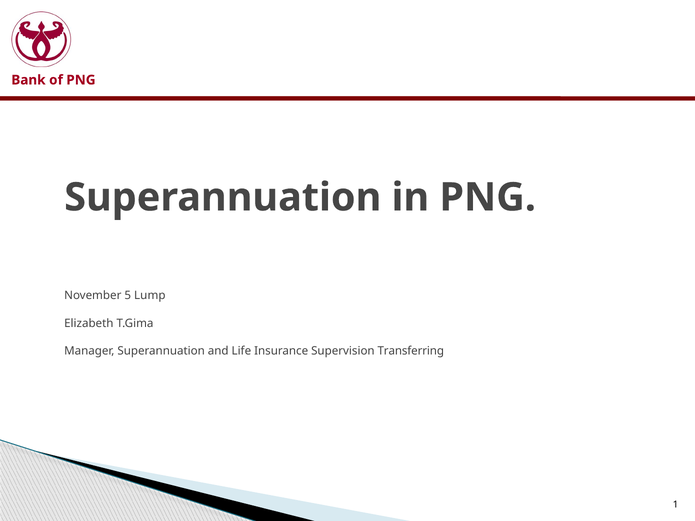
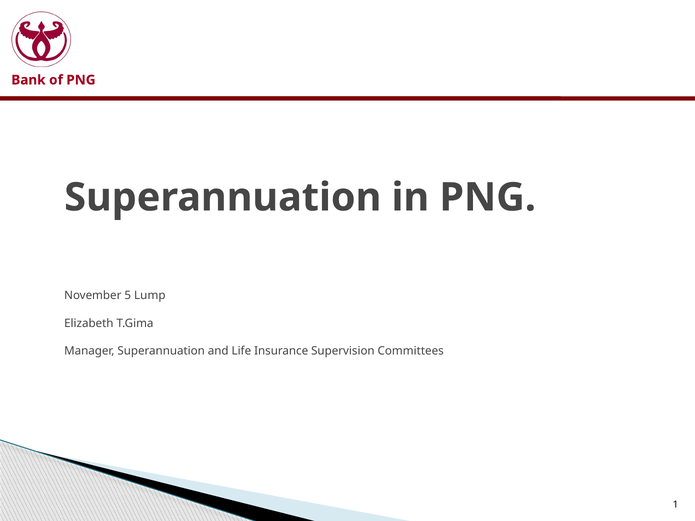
Transferring: Transferring -> Committees
